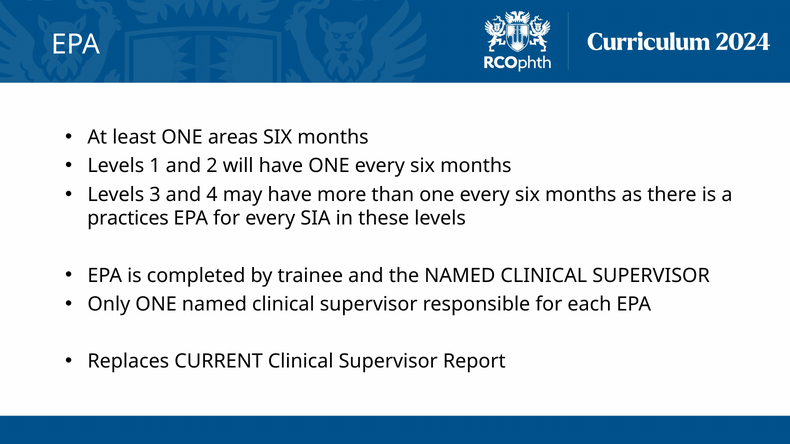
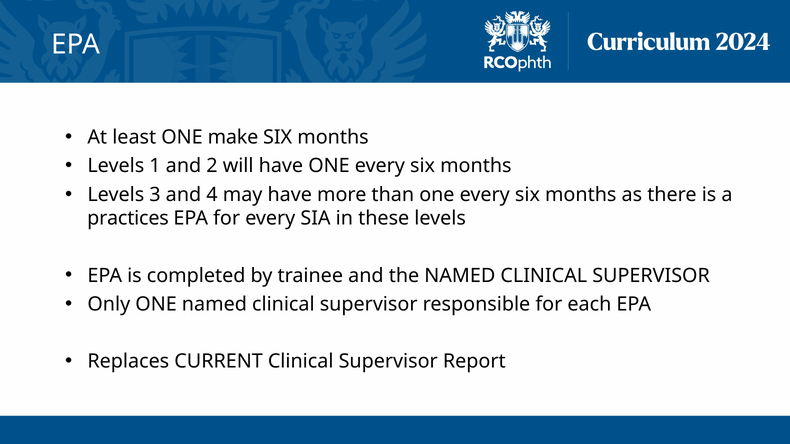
areas: areas -> make
